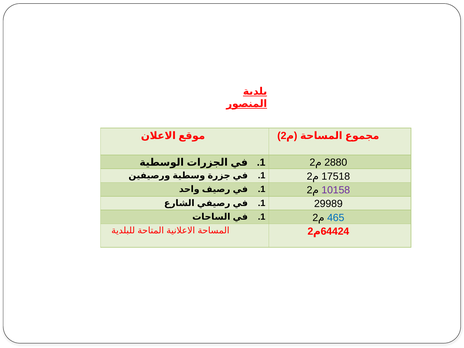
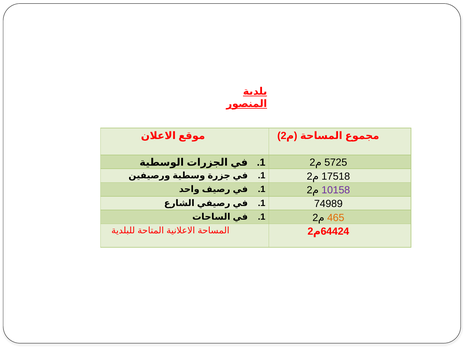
2880: 2880 -> 5725
29989: 29989 -> 74989
465 colour: blue -> orange
